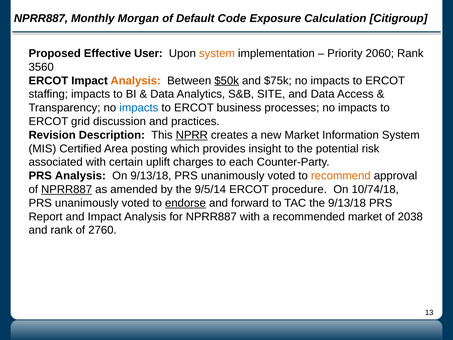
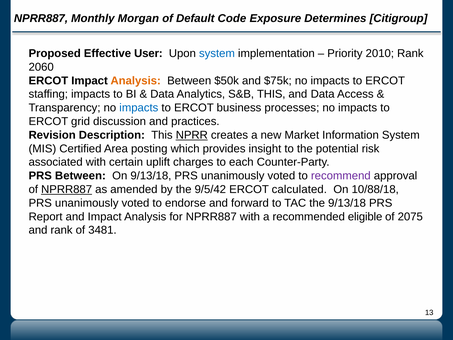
Calculation: Calculation -> Determines
system at (217, 53) colour: orange -> blue
2060: 2060 -> 2010
3560: 3560 -> 2060
$50k underline: present -> none
S&B SITE: SITE -> THIS
PRS Analysis: Analysis -> Between
recommend colour: orange -> purple
9/5/14: 9/5/14 -> 9/5/42
procedure: procedure -> calculated
10/74/18: 10/74/18 -> 10/88/18
endorse underline: present -> none
recommended market: market -> eligible
2038: 2038 -> 2075
2760: 2760 -> 3481
